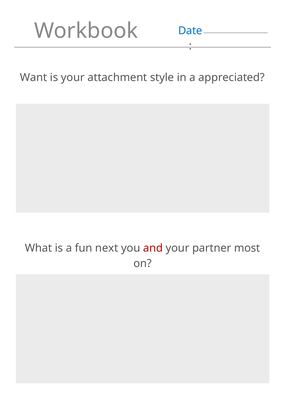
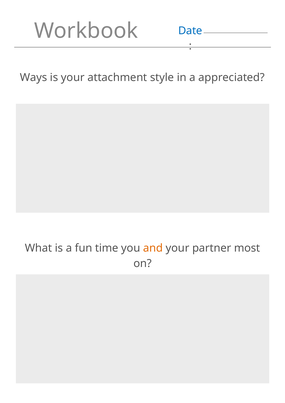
Want: Want -> Ways
next: next -> time
and colour: red -> orange
